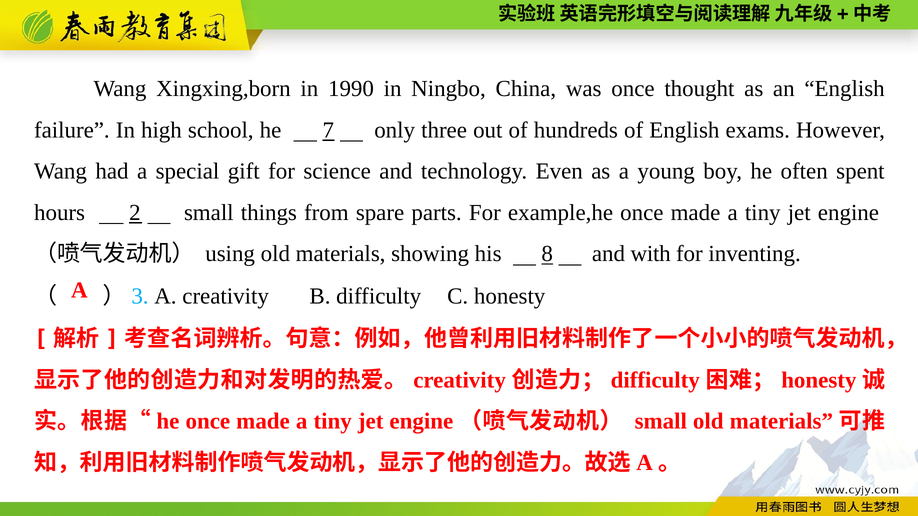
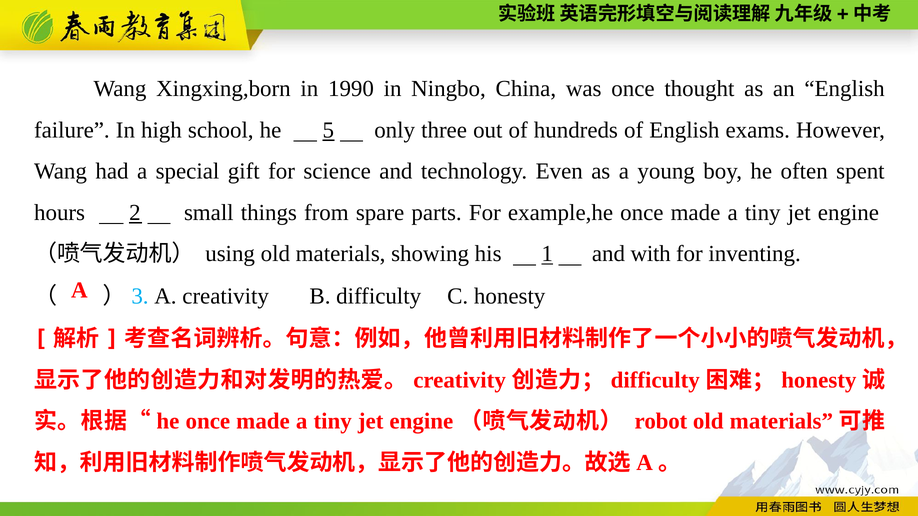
7: 7 -> 5
8: 8 -> 1
small at (661, 422): small -> robot
